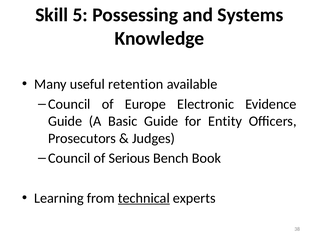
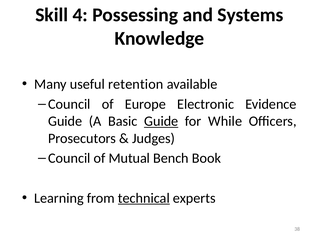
5: 5 -> 4
Guide at (161, 121) underline: none -> present
Entity: Entity -> While
Serious: Serious -> Mutual
